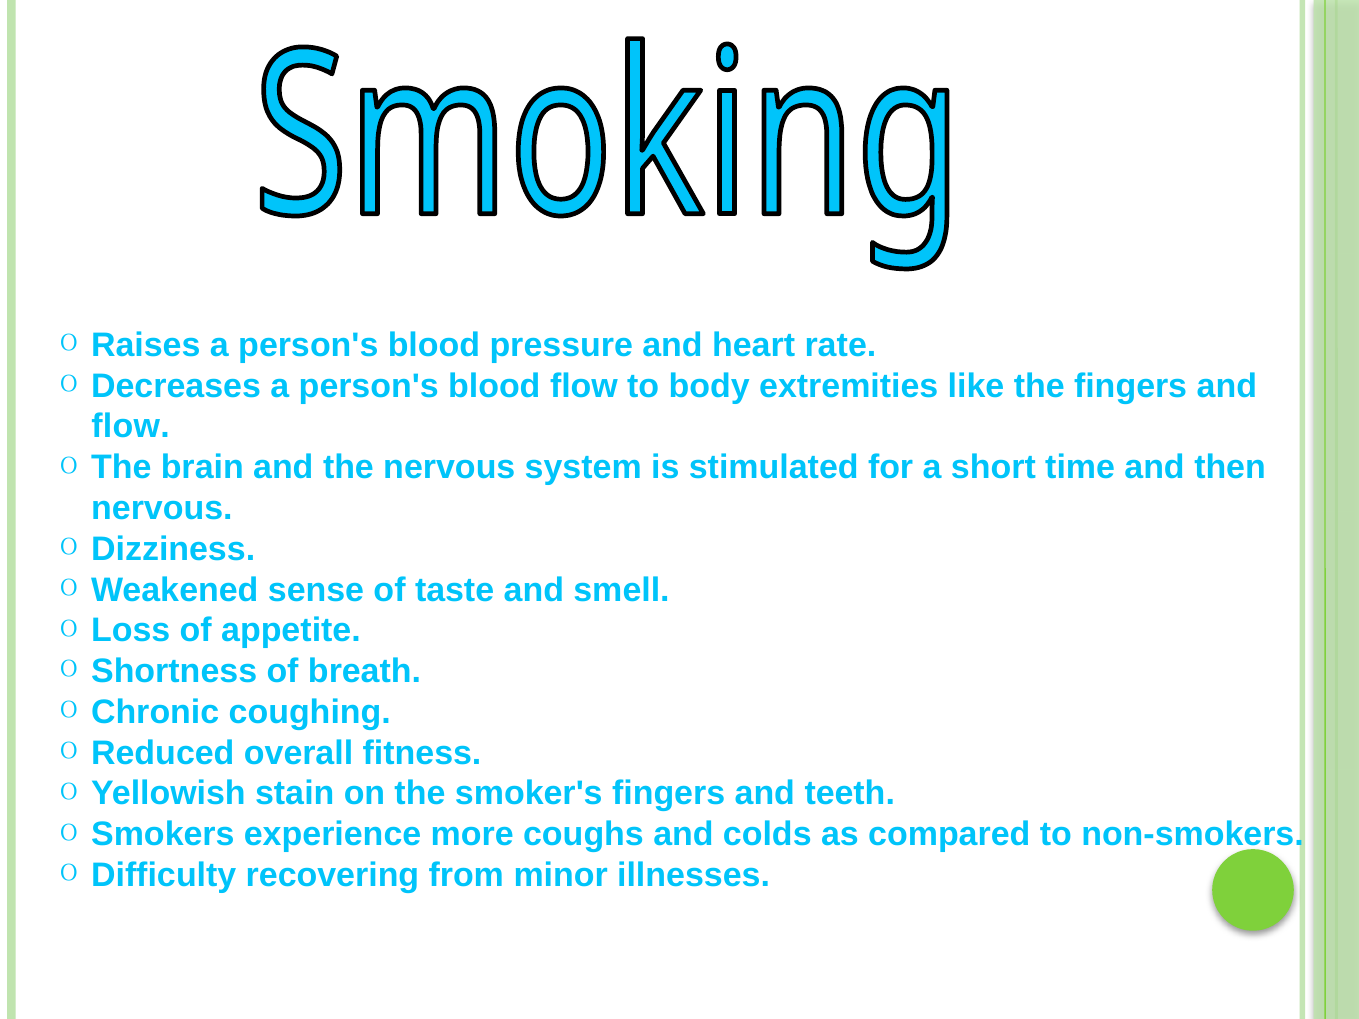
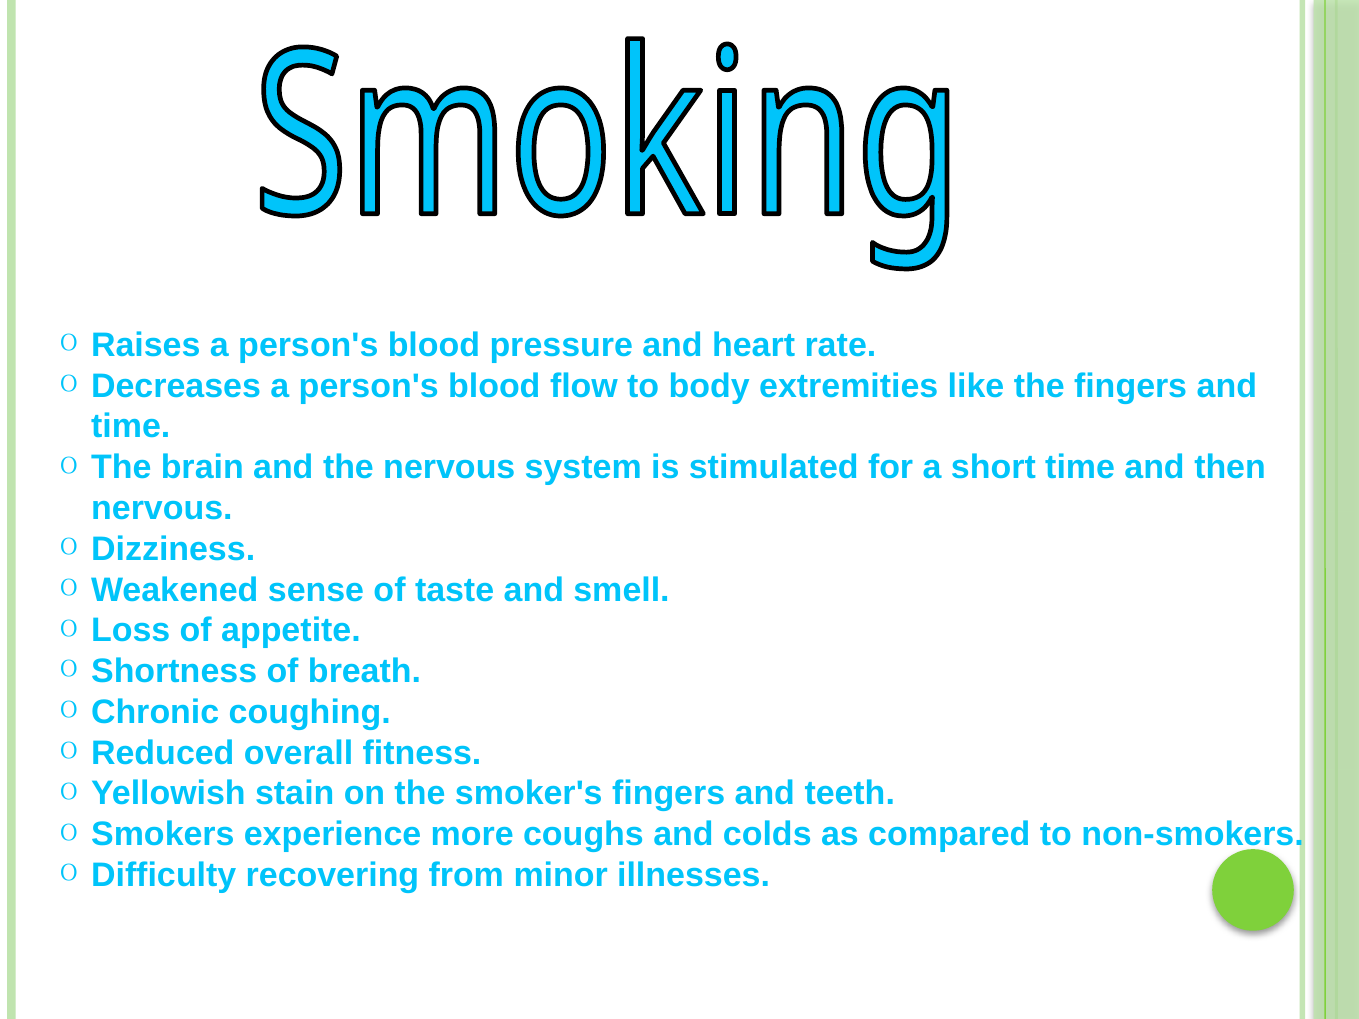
flow at (131, 427): flow -> time
